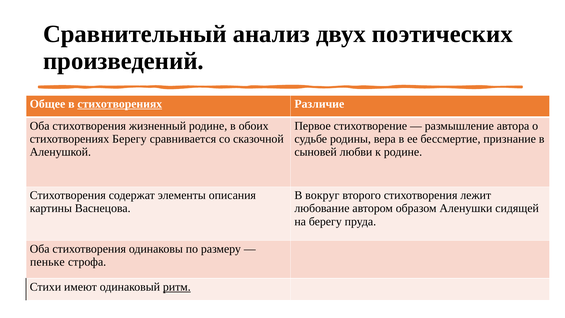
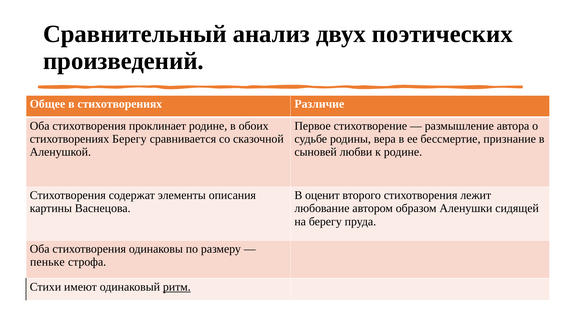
стихотворениях at (120, 104) underline: present -> none
жизненный: жизненный -> проклинает
вокруг: вокруг -> оценит
